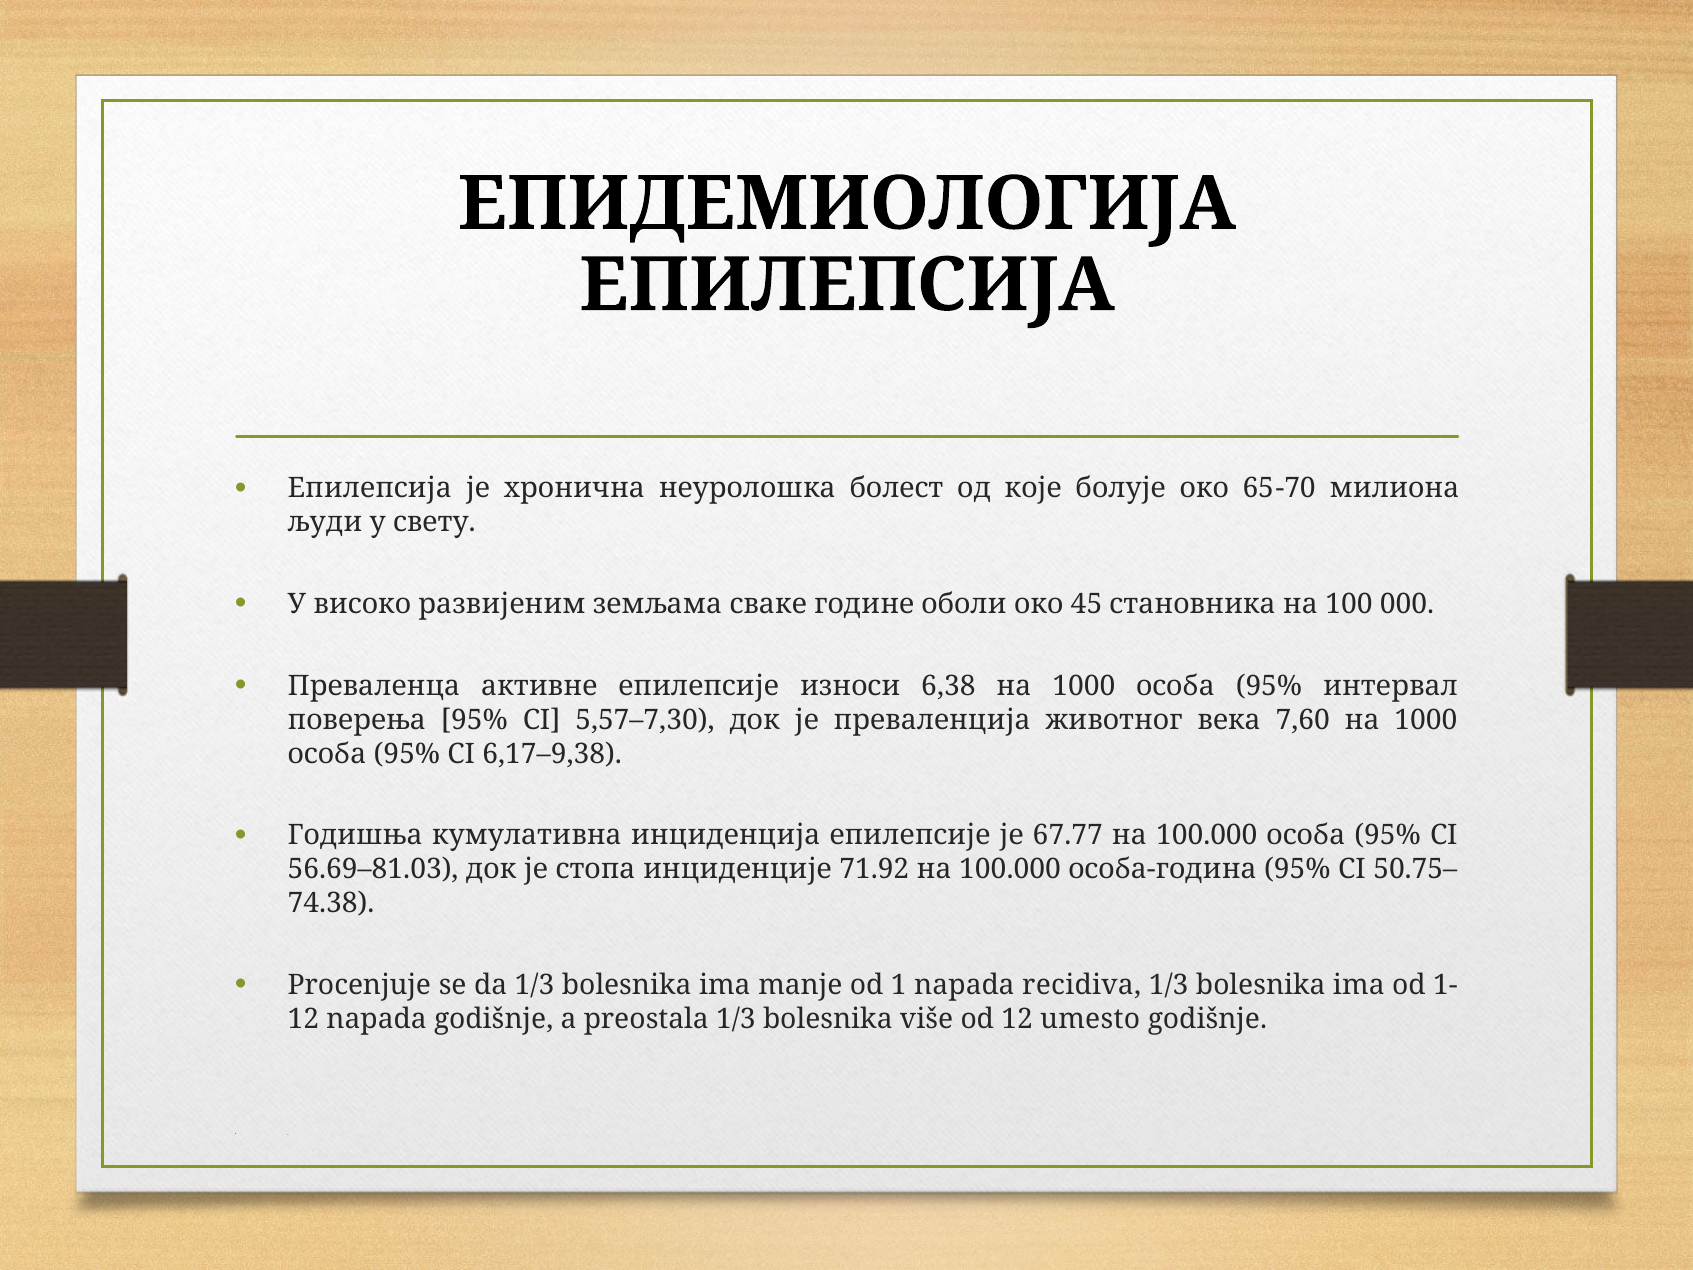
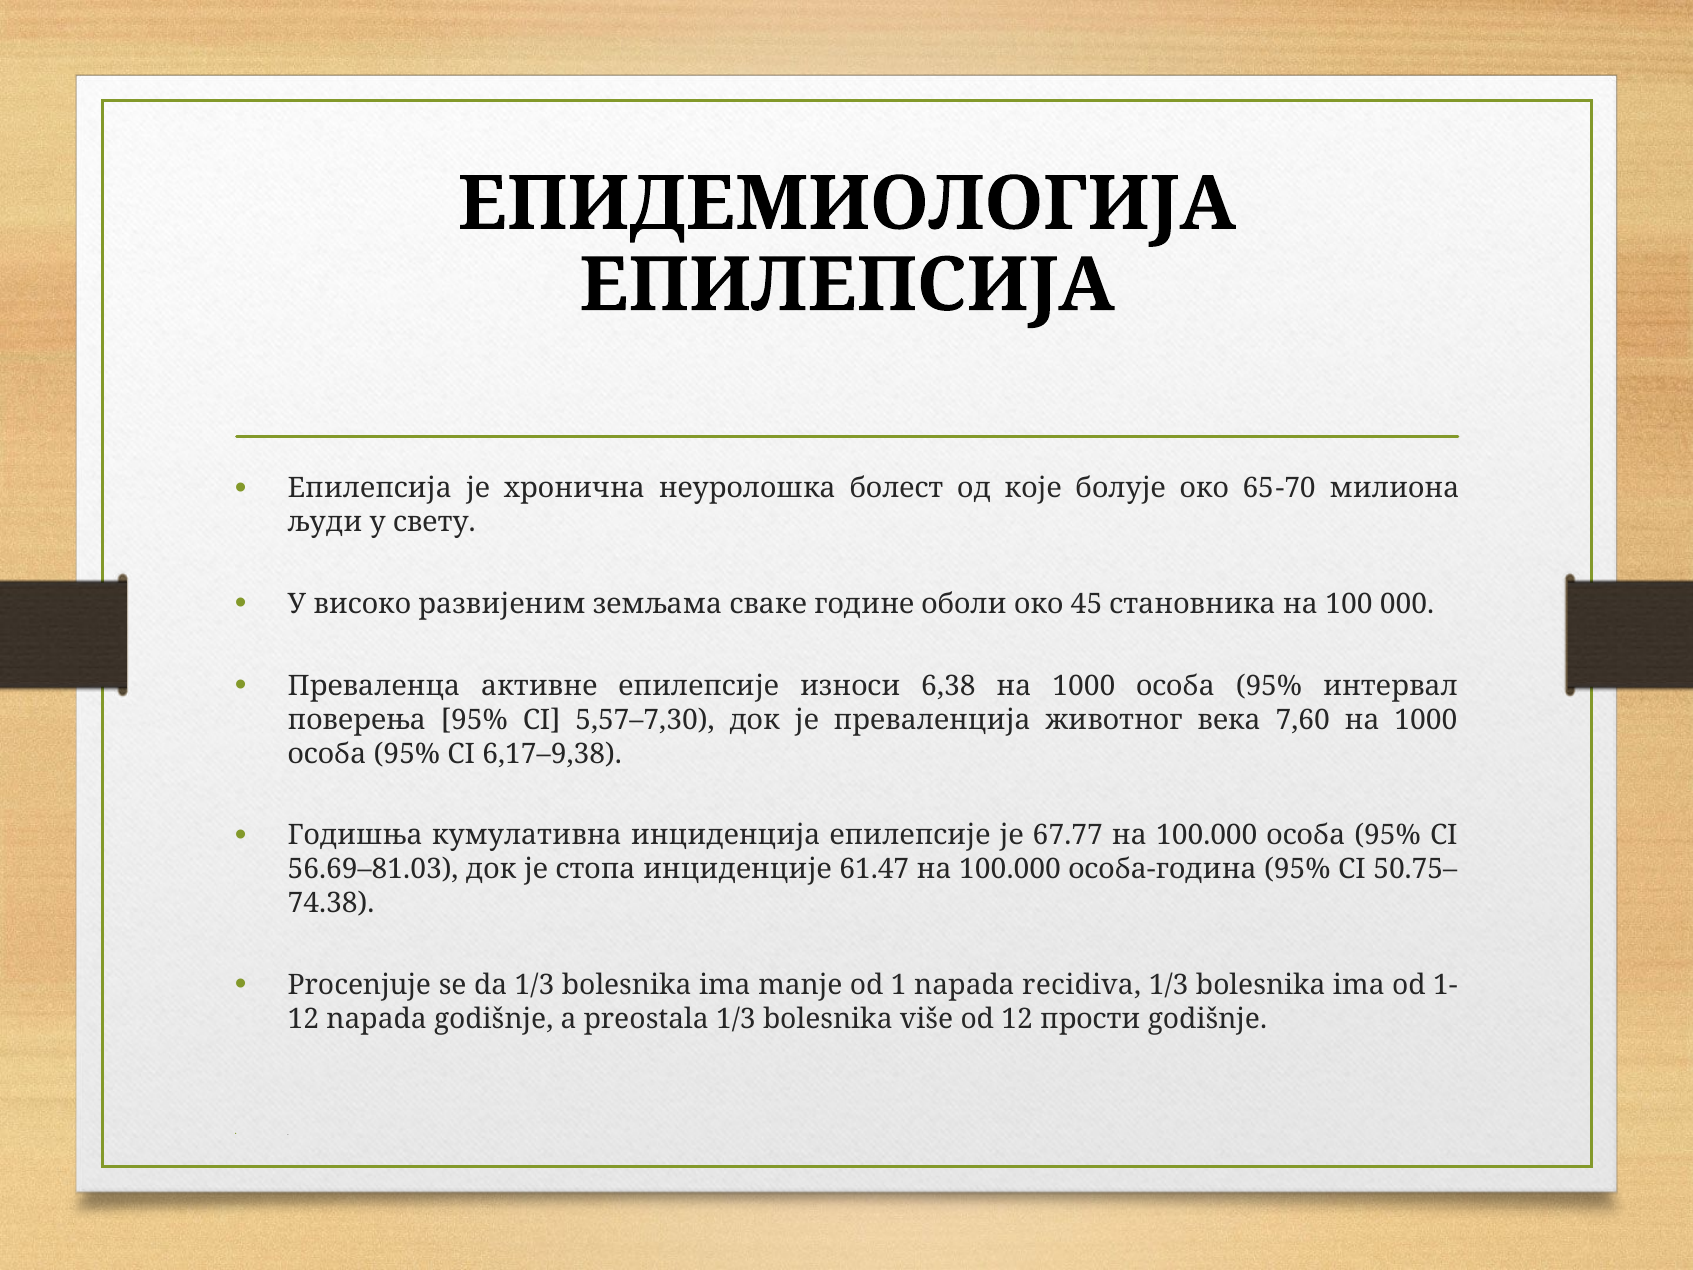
71.92: 71.92 -> 61.47
umesto: umesto -> прости
